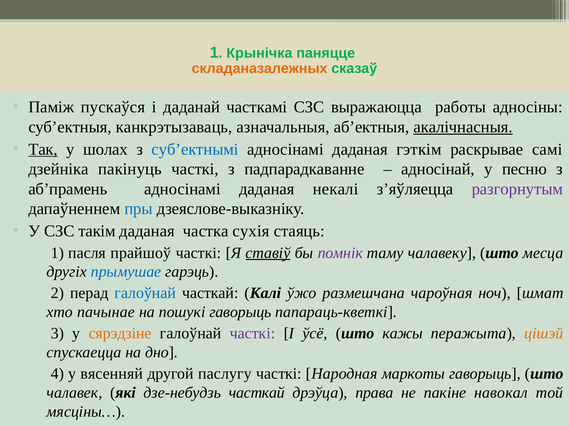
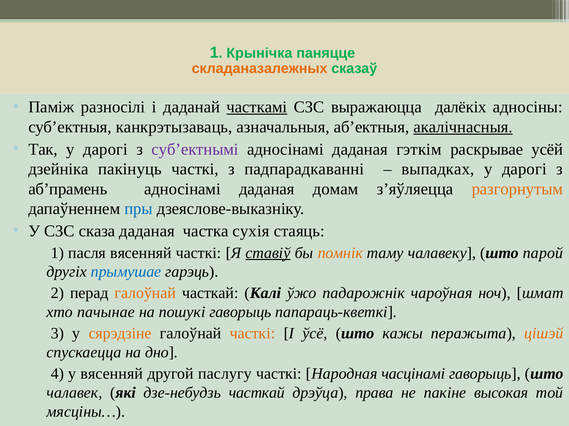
пускаўся: пускаўся -> разносілі
часткамі underline: none -> present
работы: работы -> далёкіх
Так underline: present -> none
шолах at (106, 149): шолах -> дарогі
суб’ектнымі colour: blue -> purple
самі: самі -> усёй
падпарадкаванне: падпарадкаванне -> падпарадкаванні
адносінай: адносінай -> выпадках
песню at (524, 169): песню -> дарогі
некалі: некалі -> домам
разгорнутым colour: purple -> orange
такім: такім -> сказа
пасля прайшоў: прайшоў -> вясенняй
помнік colour: purple -> orange
месца: месца -> парой
галоўнай at (145, 294) colour: blue -> orange
размешчана: размешчана -> падарожнік
часткі at (252, 334) colour: purple -> orange
маркоты: маркоты -> часцінамі
навокал: навокал -> высокая
